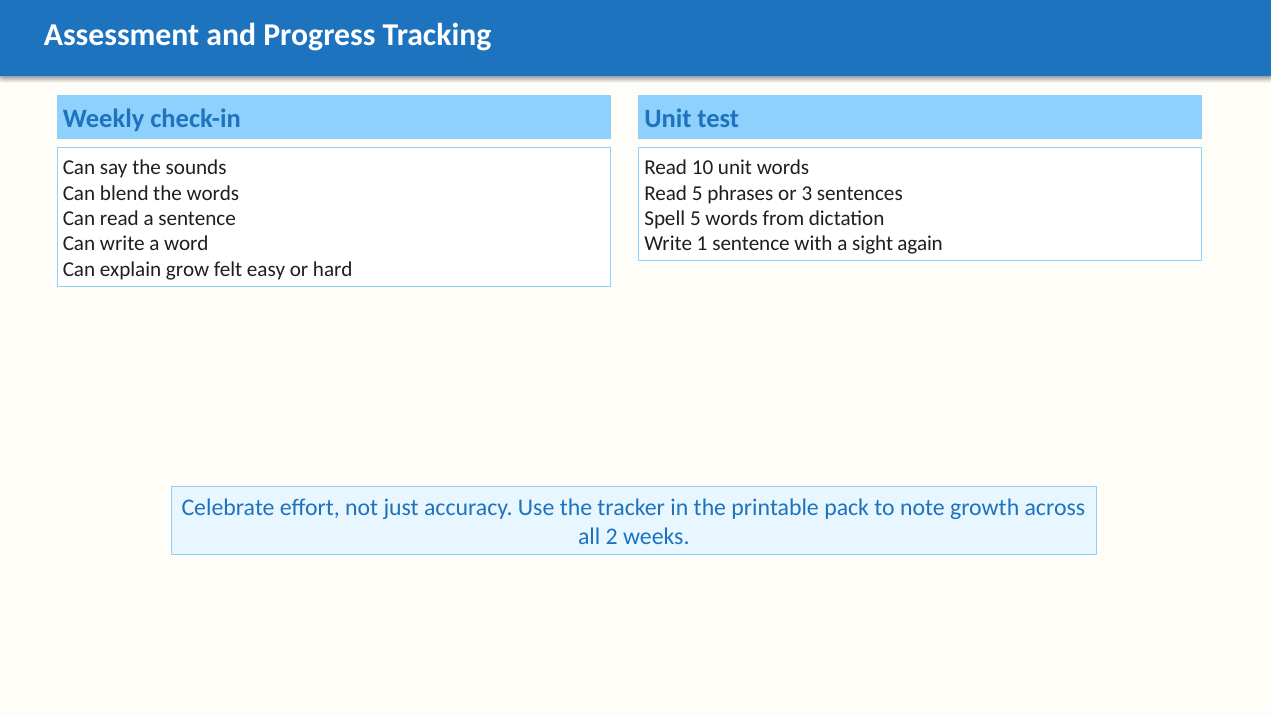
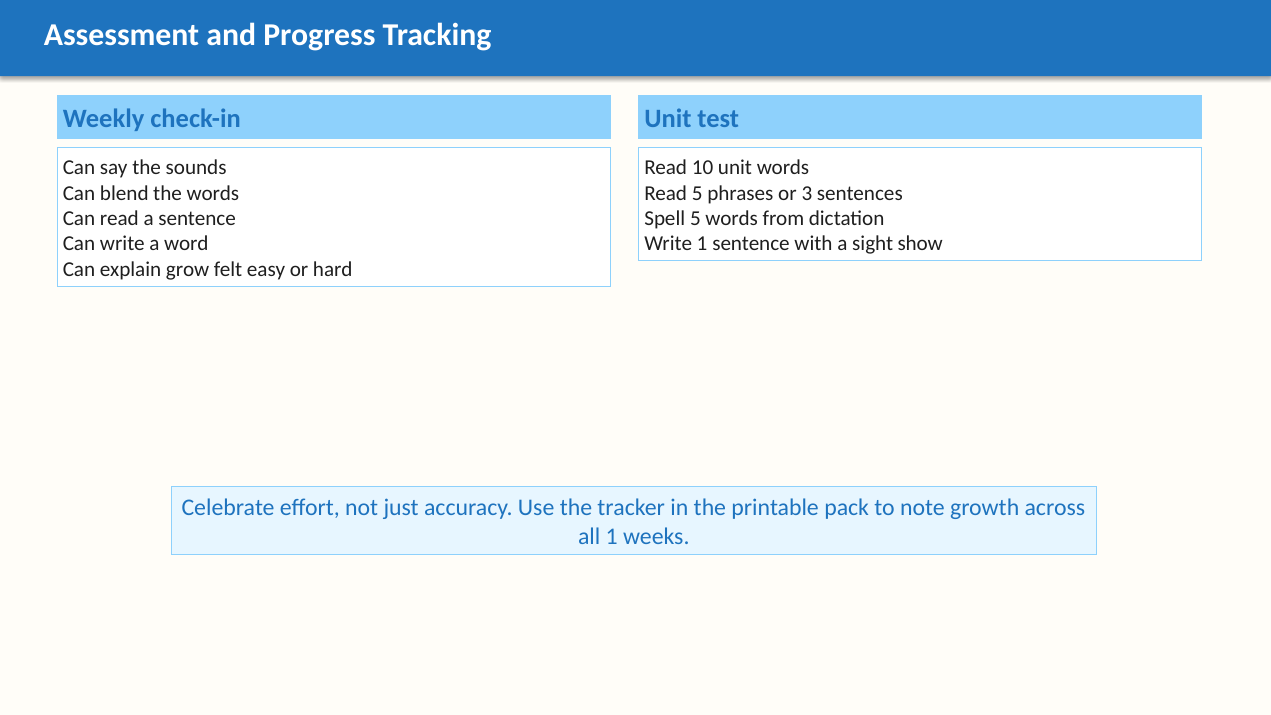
again: again -> show
all 2: 2 -> 1
